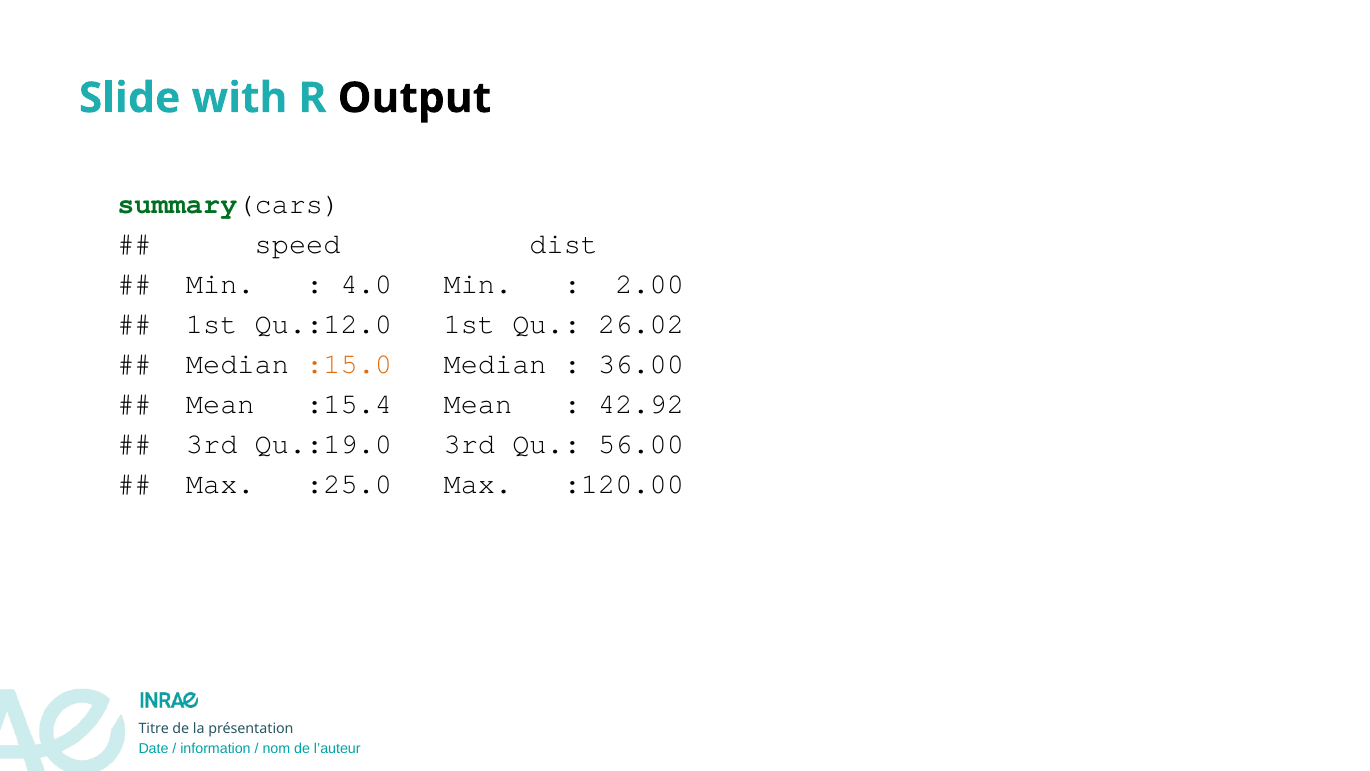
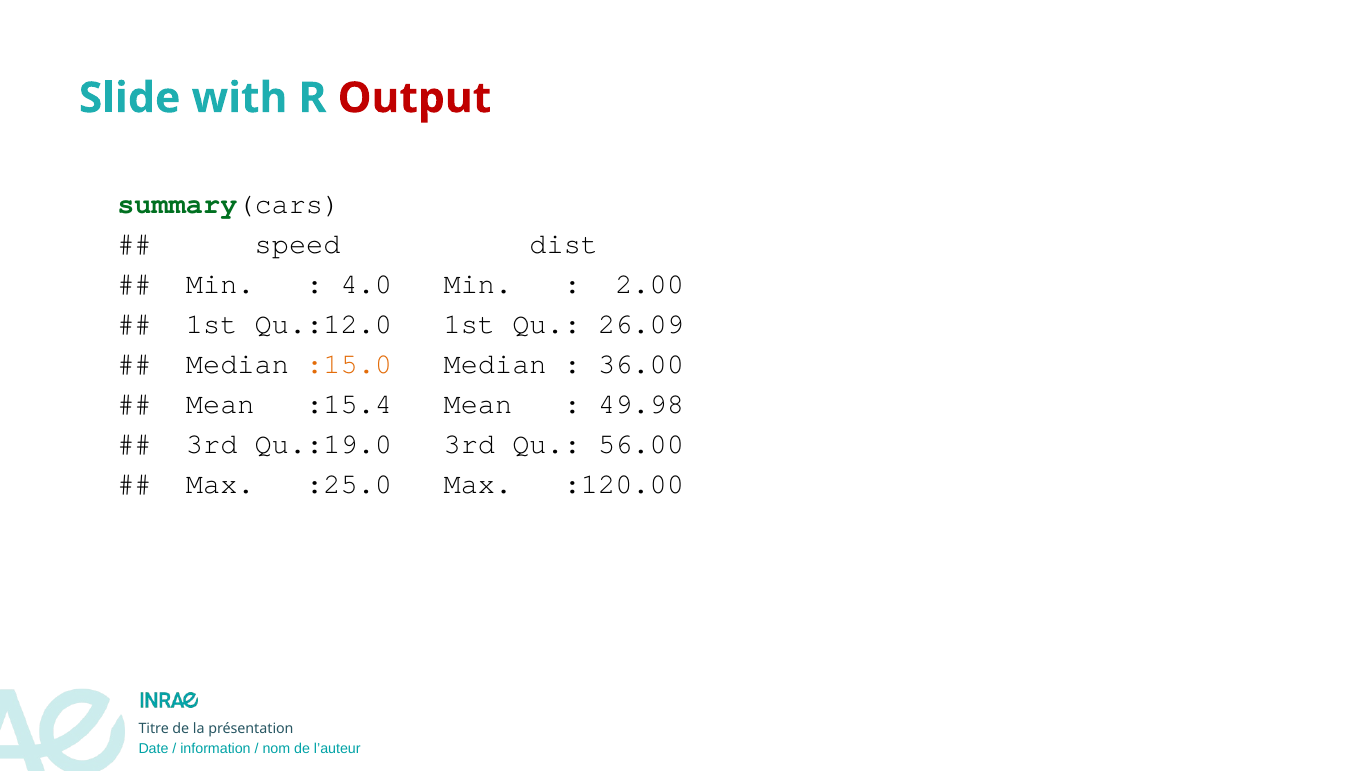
Output colour: black -> red
26.02: 26.02 -> 26.09
42.92: 42.92 -> 49.98
